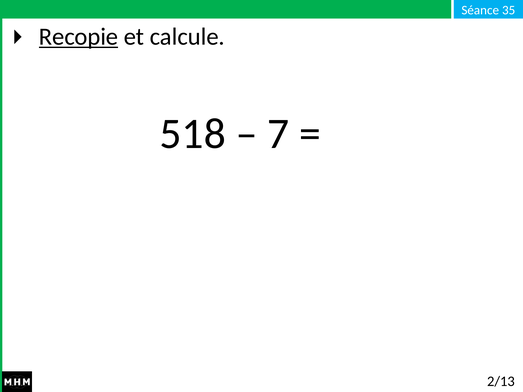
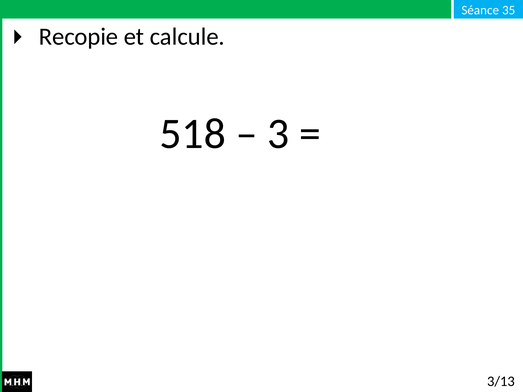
Recopie underline: present -> none
7: 7 -> 3
2/13: 2/13 -> 3/13
